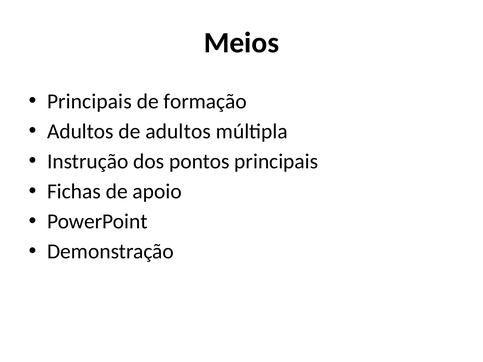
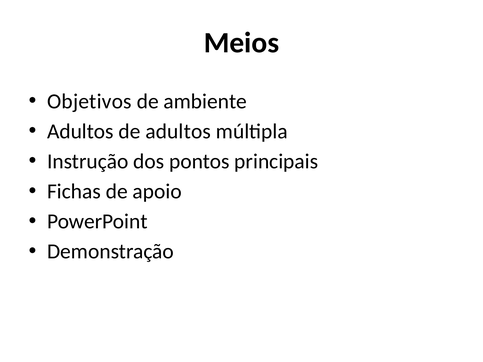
Principais at (89, 101): Principais -> Objetivos
formação: formação -> ambiente
